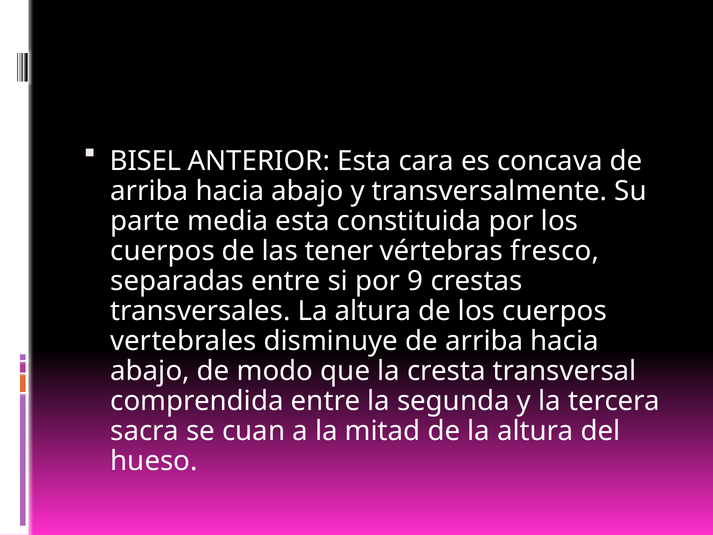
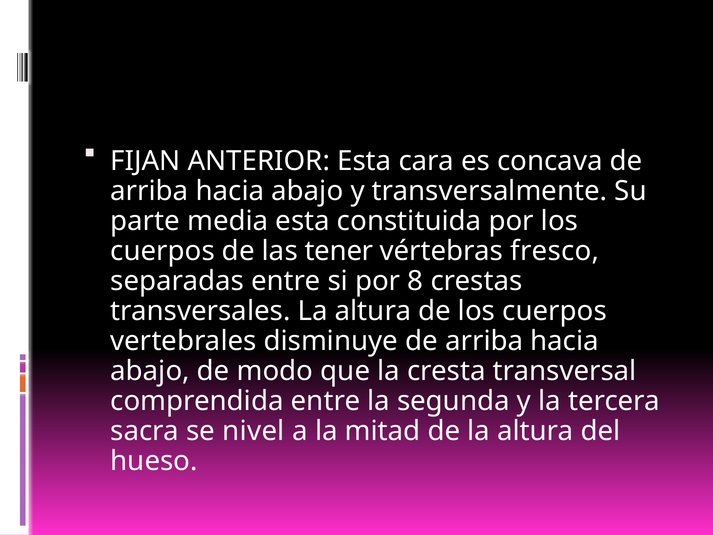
BISEL: BISEL -> FIJAN
9: 9 -> 8
cuan: cuan -> nivel
